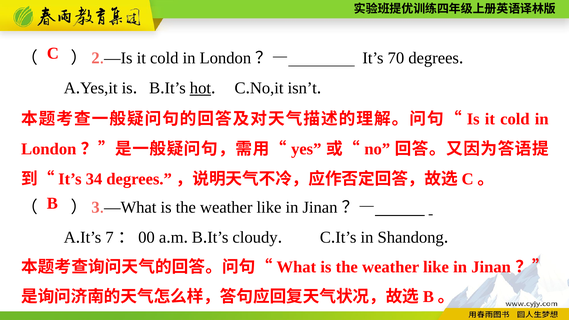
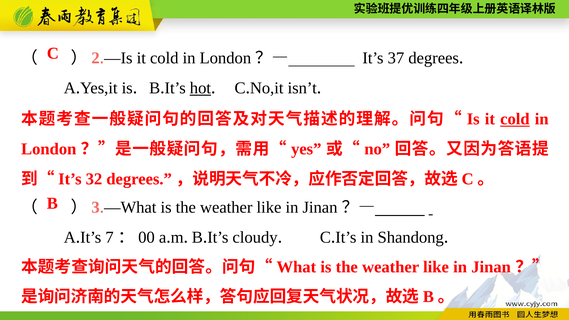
70: 70 -> 37
cold at (515, 119) underline: none -> present
34: 34 -> 32
